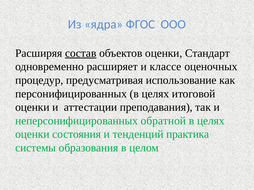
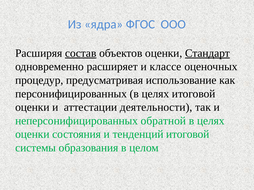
Стандарт underline: none -> present
преподавания: преподавания -> деятельности
тенденций практика: практика -> итоговой
